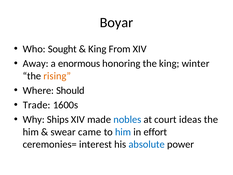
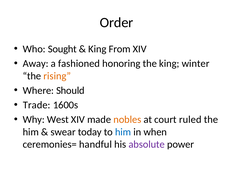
Boyar: Boyar -> Order
enormous: enormous -> fashioned
Ships: Ships -> West
nobles colour: blue -> orange
ideas: ideas -> ruled
came: came -> today
effort: effort -> when
interest: interest -> handful
absolute colour: blue -> purple
